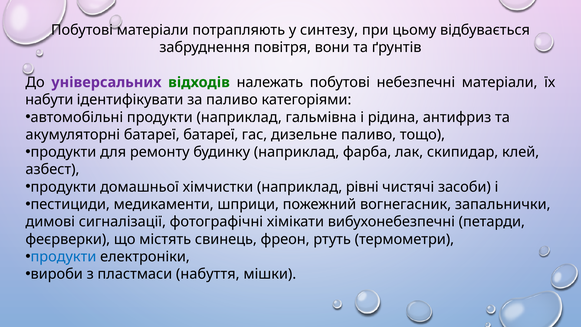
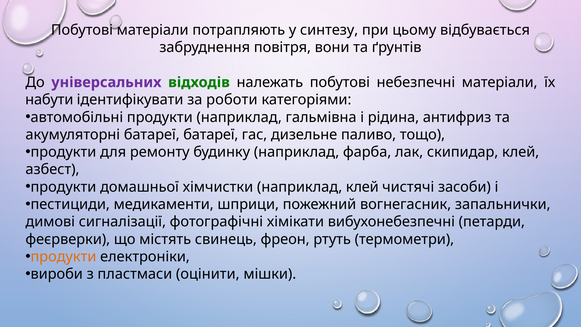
за паливо: паливо -> роботи
наприклад рівні: рівні -> клей
продукти at (63, 257) colour: blue -> orange
набуття: набуття -> оцінити
